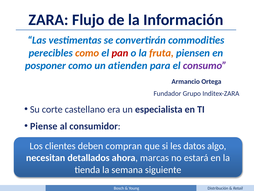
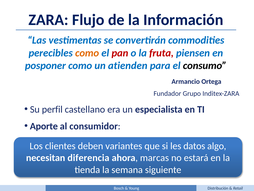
fruta colour: orange -> red
consumo colour: purple -> black
corte: corte -> perfil
Piense: Piense -> Aporte
compran: compran -> variantes
detallados: detallados -> diferencia
